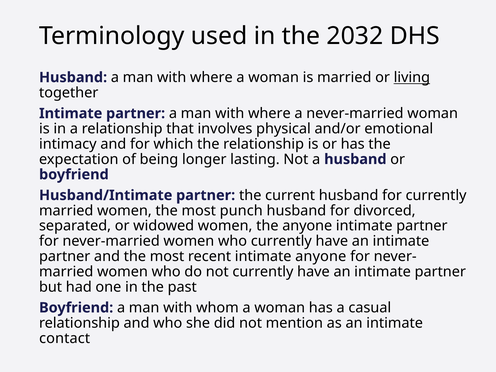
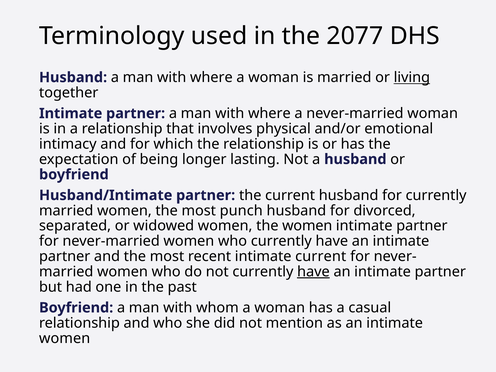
2032: 2032 -> 2077
the anyone: anyone -> women
intimate anyone: anyone -> current
have at (313, 272) underline: none -> present
contact at (65, 338): contact -> women
